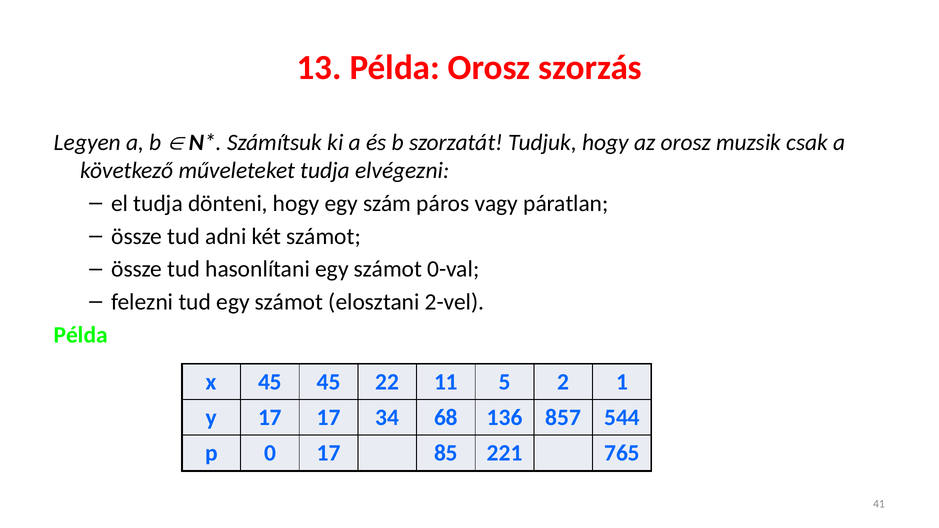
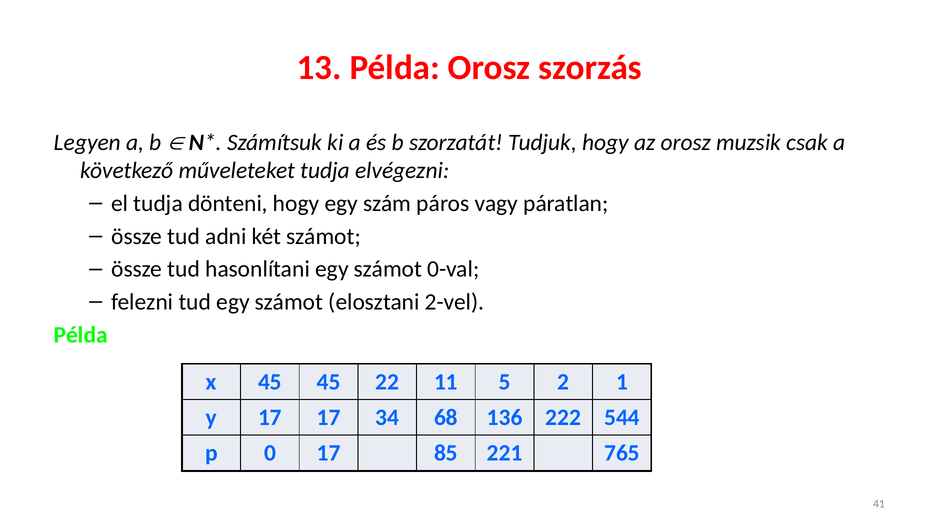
857: 857 -> 222
